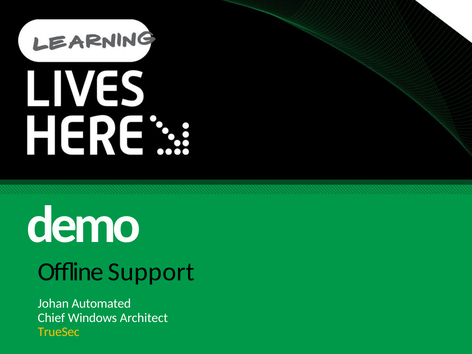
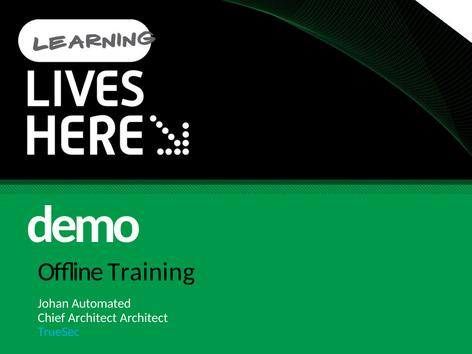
Support: Support -> Training
Chief Windows: Windows -> Architect
TrueSec colour: yellow -> light blue
